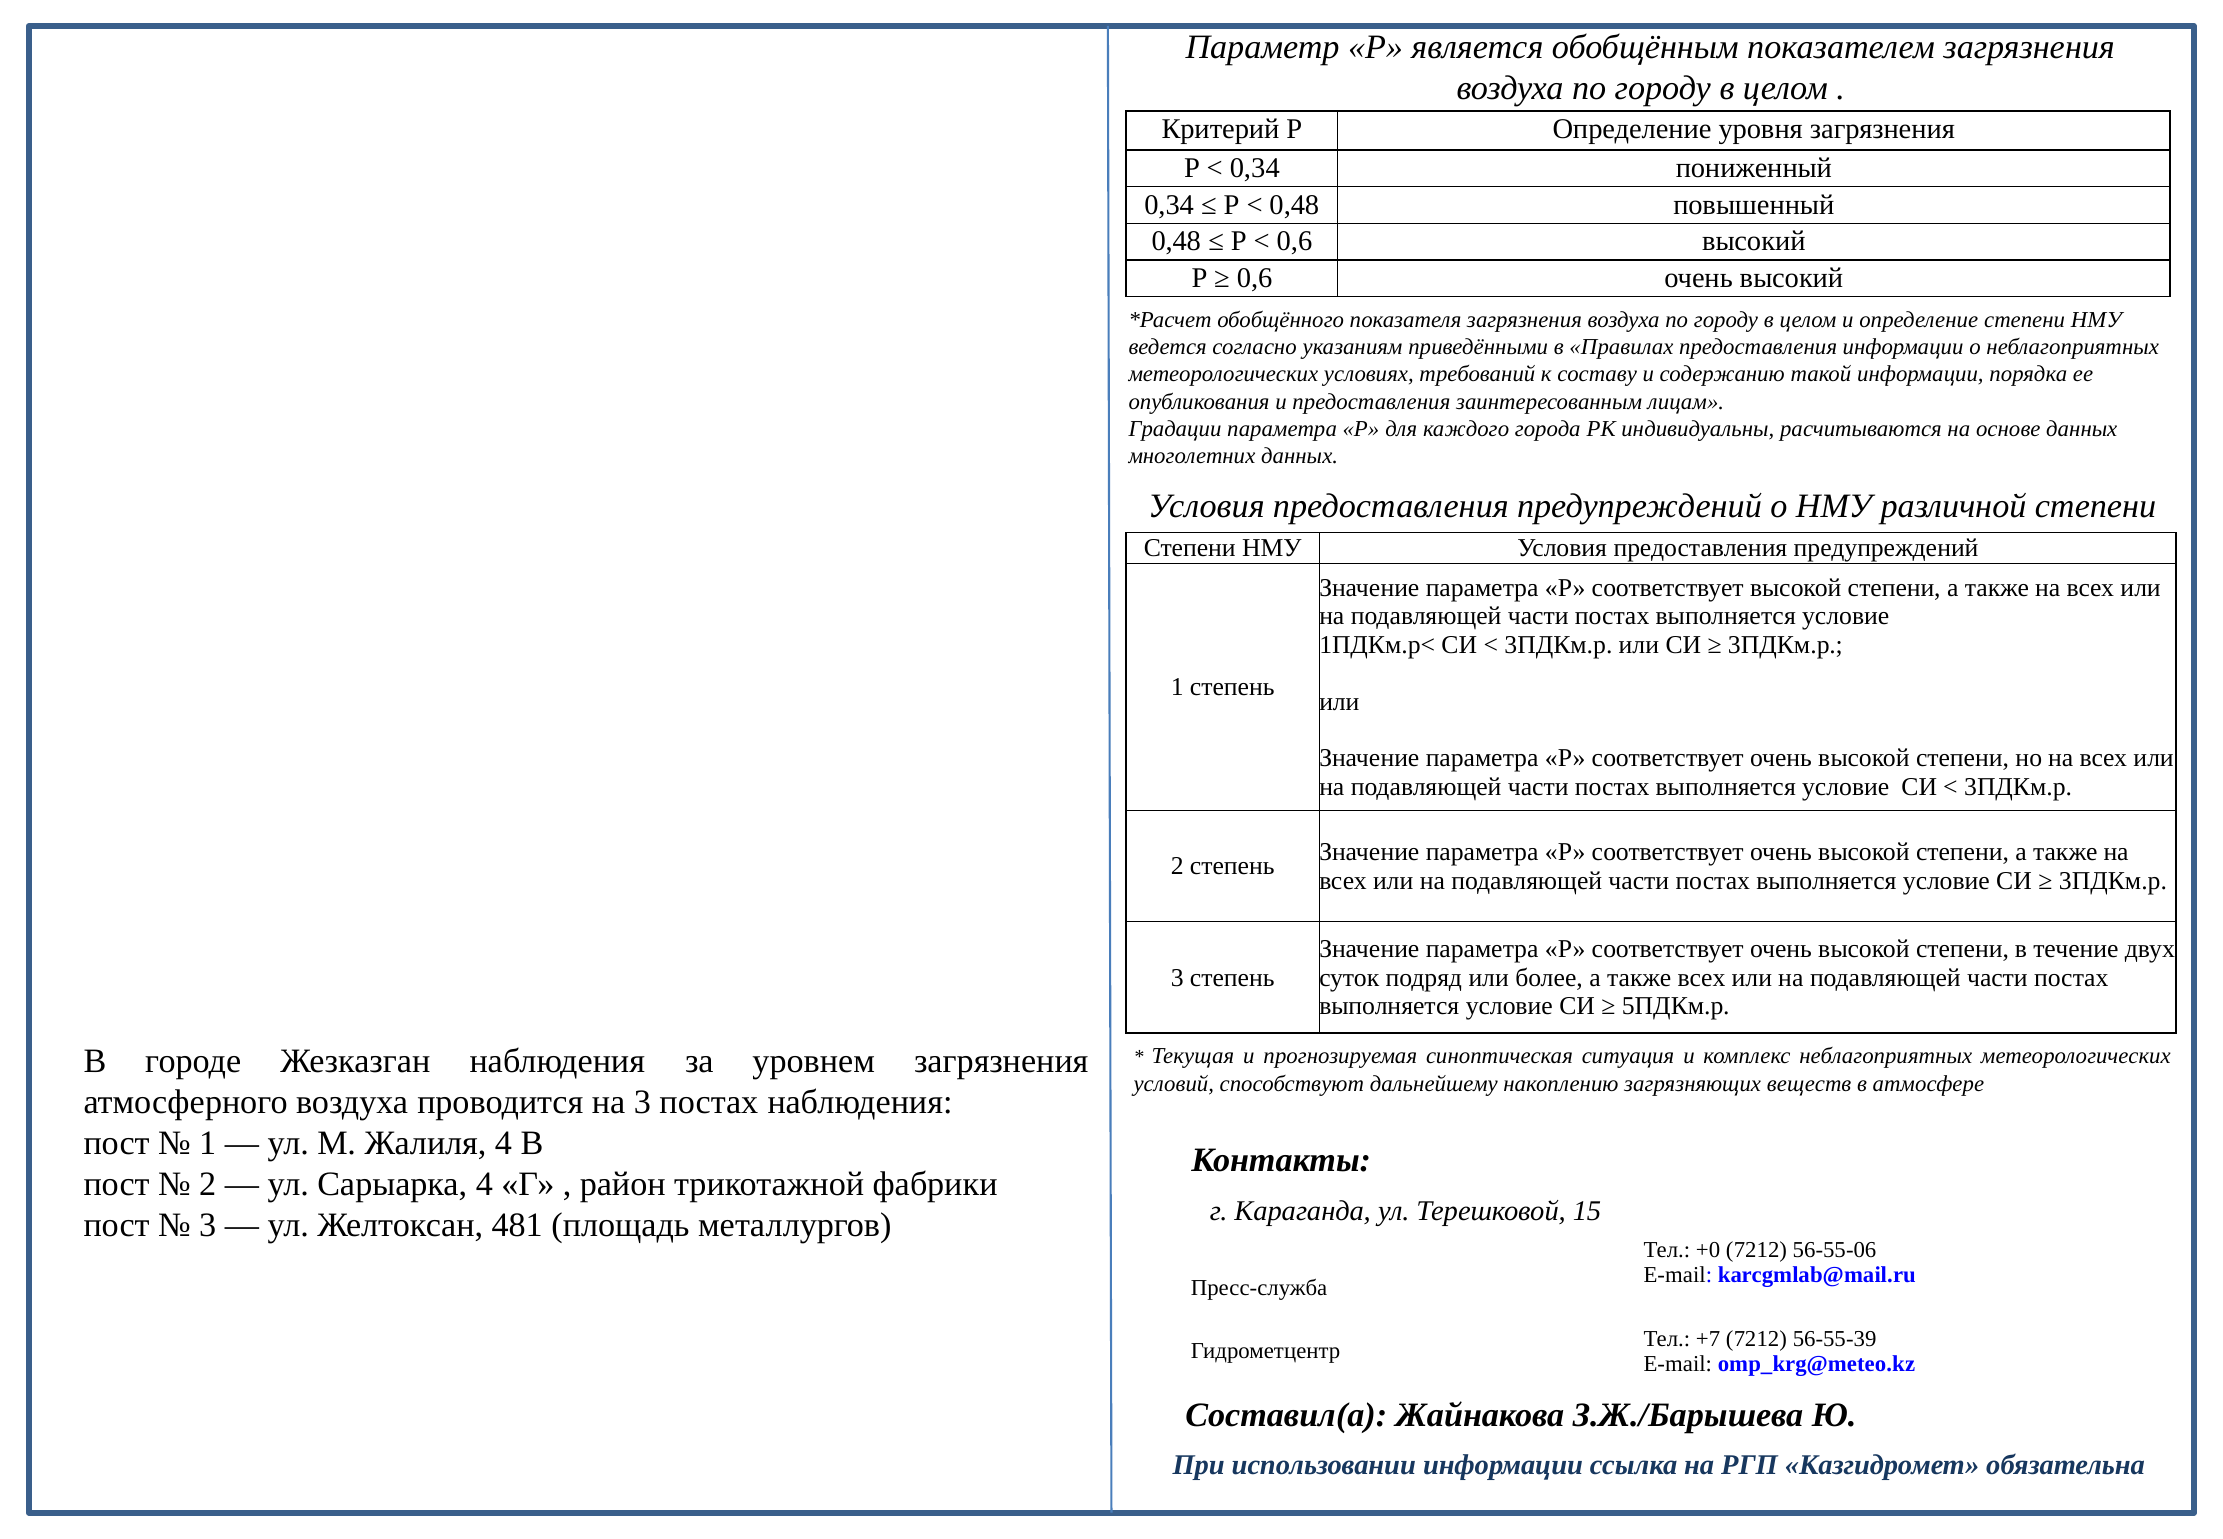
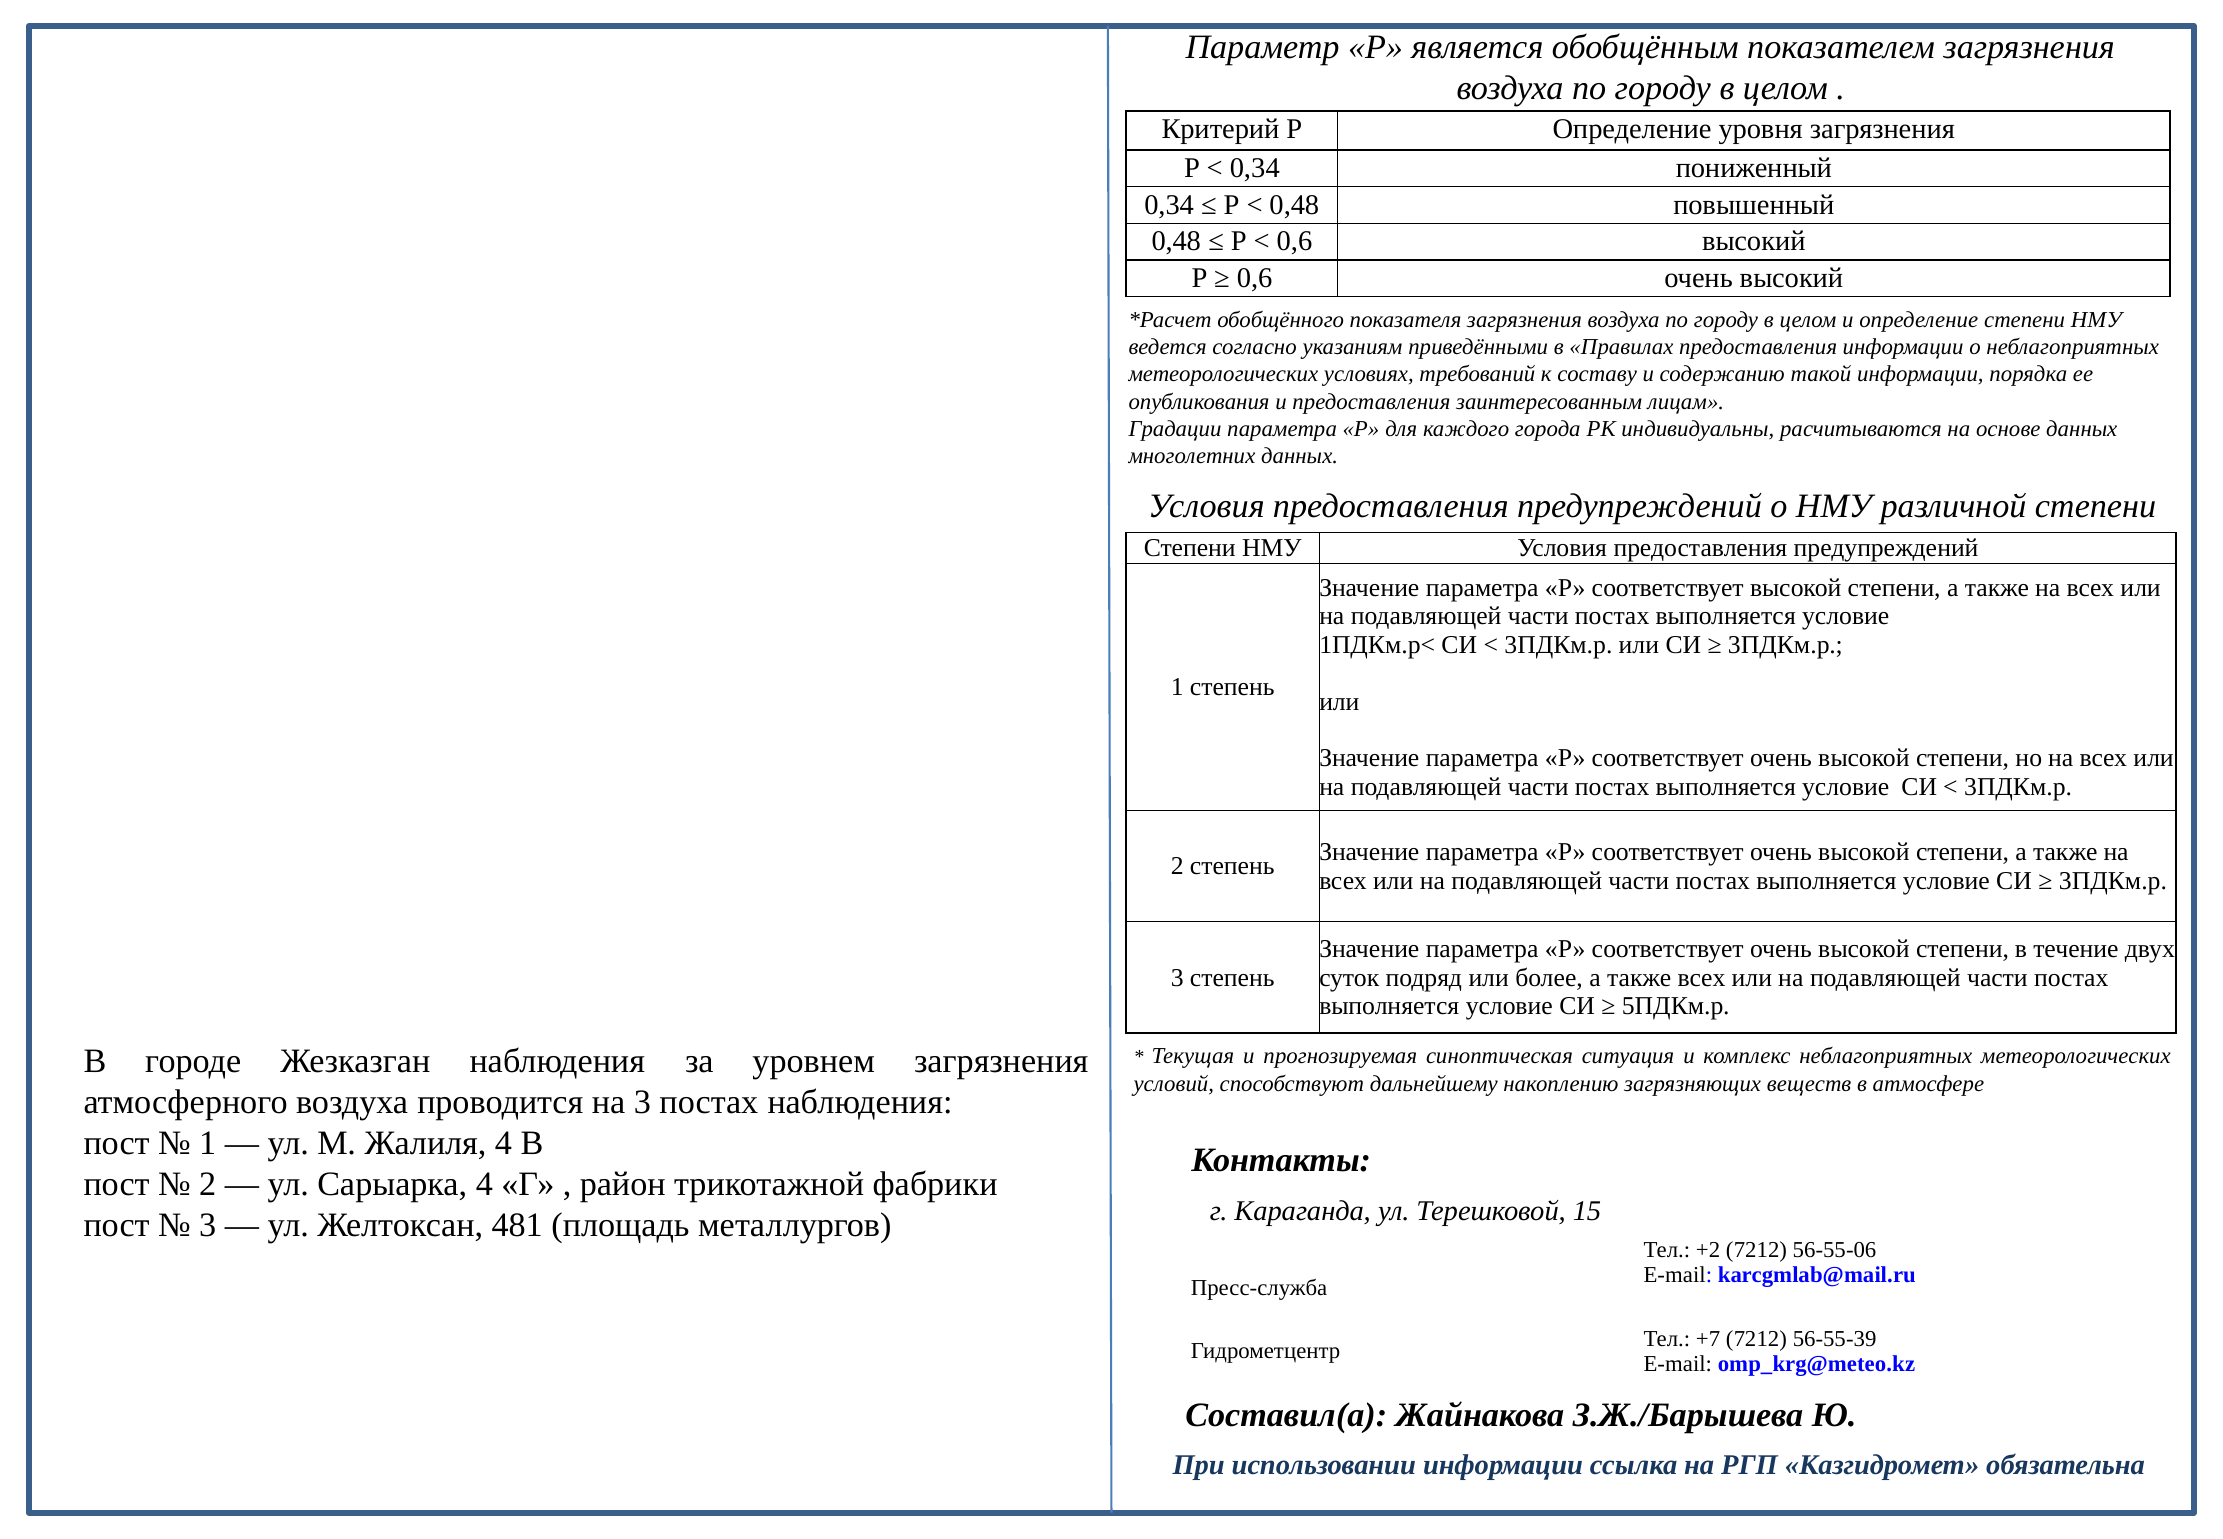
+0: +0 -> +2
